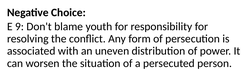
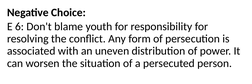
9: 9 -> 6
